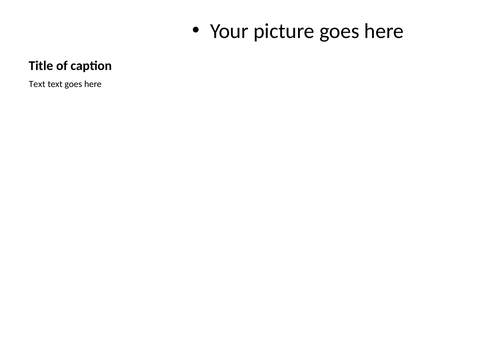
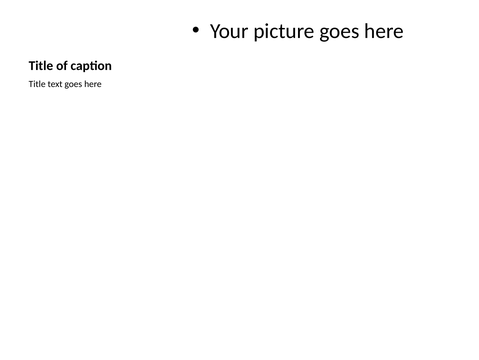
Text at (37, 84): Text -> Title
